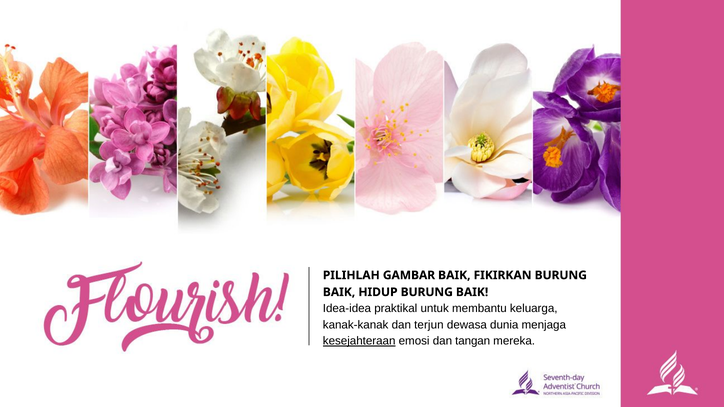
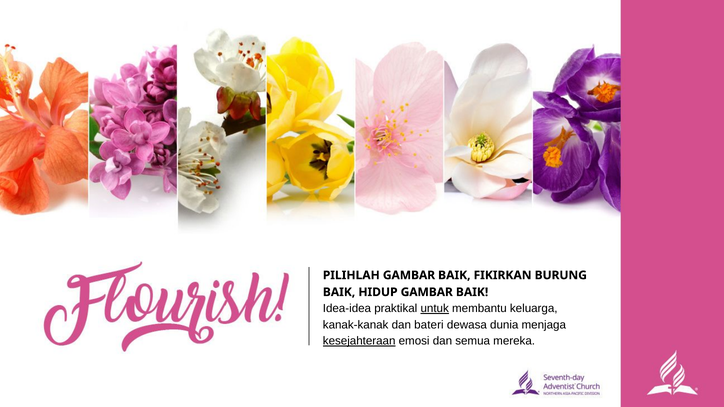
HIDUP BURUNG: BURUNG -> GAMBAR
untuk underline: none -> present
terjun: terjun -> bateri
tangan: tangan -> semua
